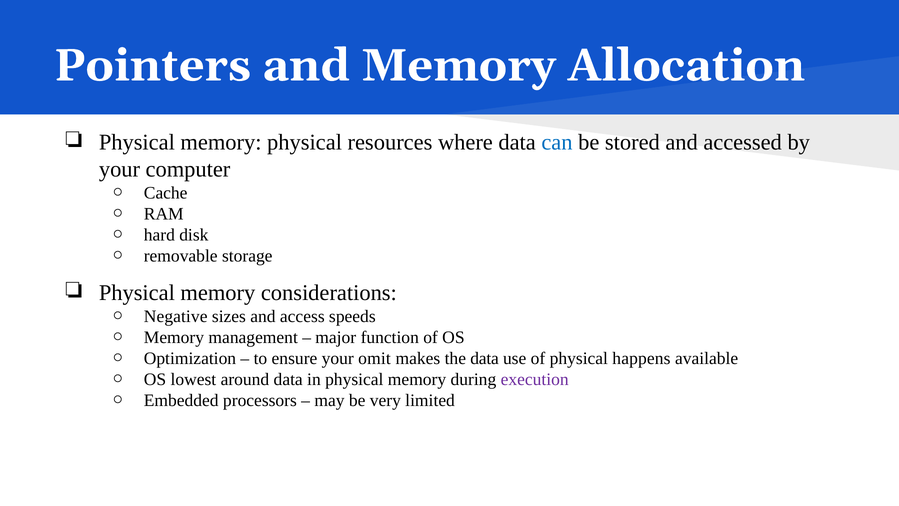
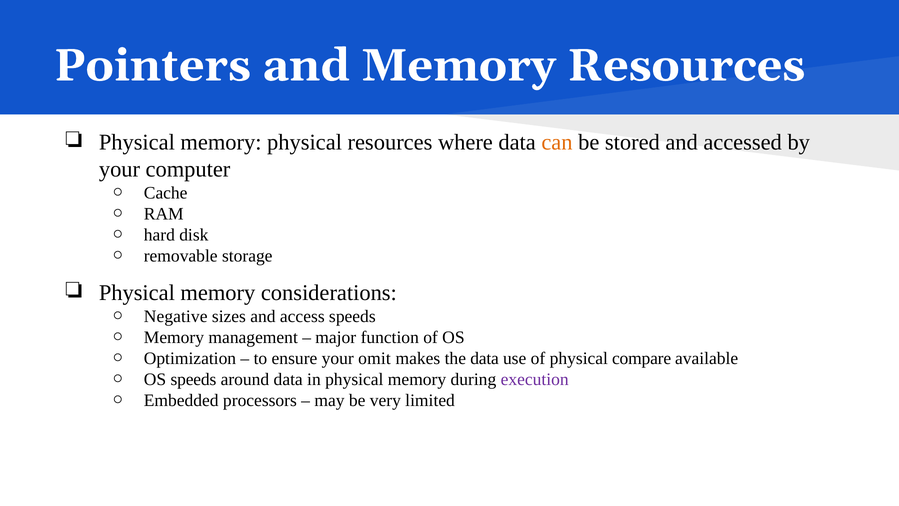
Memory Allocation: Allocation -> Resources
can colour: blue -> orange
happens: happens -> compare
OS lowest: lowest -> speeds
